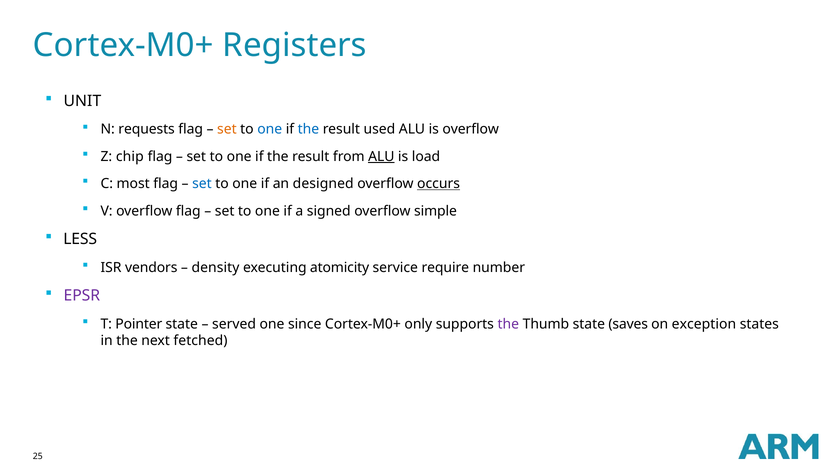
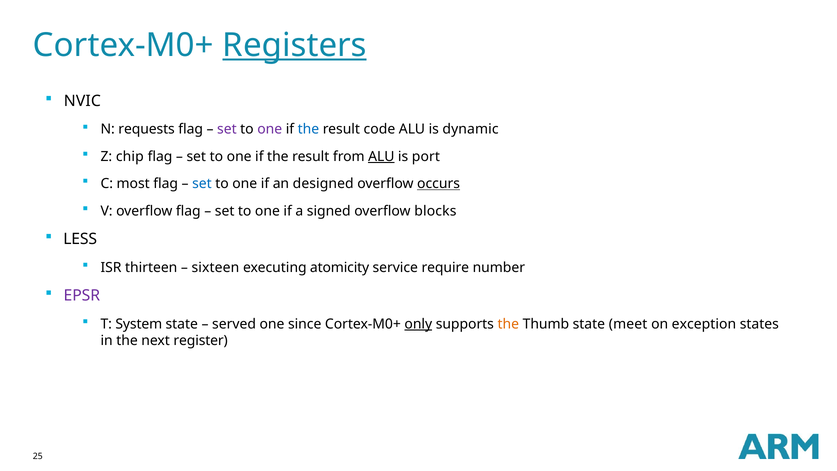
Registers underline: none -> present
UNIT: UNIT -> NVIC
set at (227, 129) colour: orange -> purple
one at (270, 129) colour: blue -> purple
used: used -> code
is overflow: overflow -> dynamic
load: load -> port
simple: simple -> blocks
vendors: vendors -> thirteen
density: density -> sixteen
Pointer: Pointer -> System
only underline: none -> present
the at (508, 324) colour: purple -> orange
saves: saves -> meet
fetched: fetched -> register
